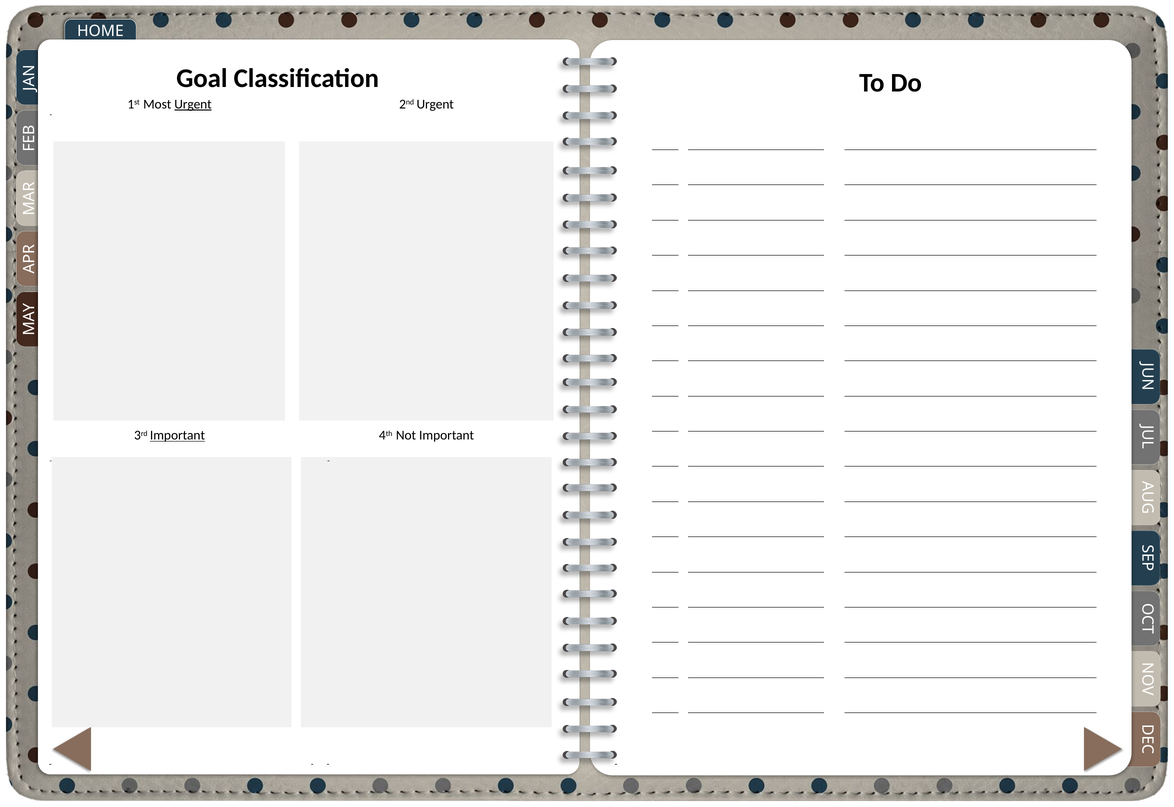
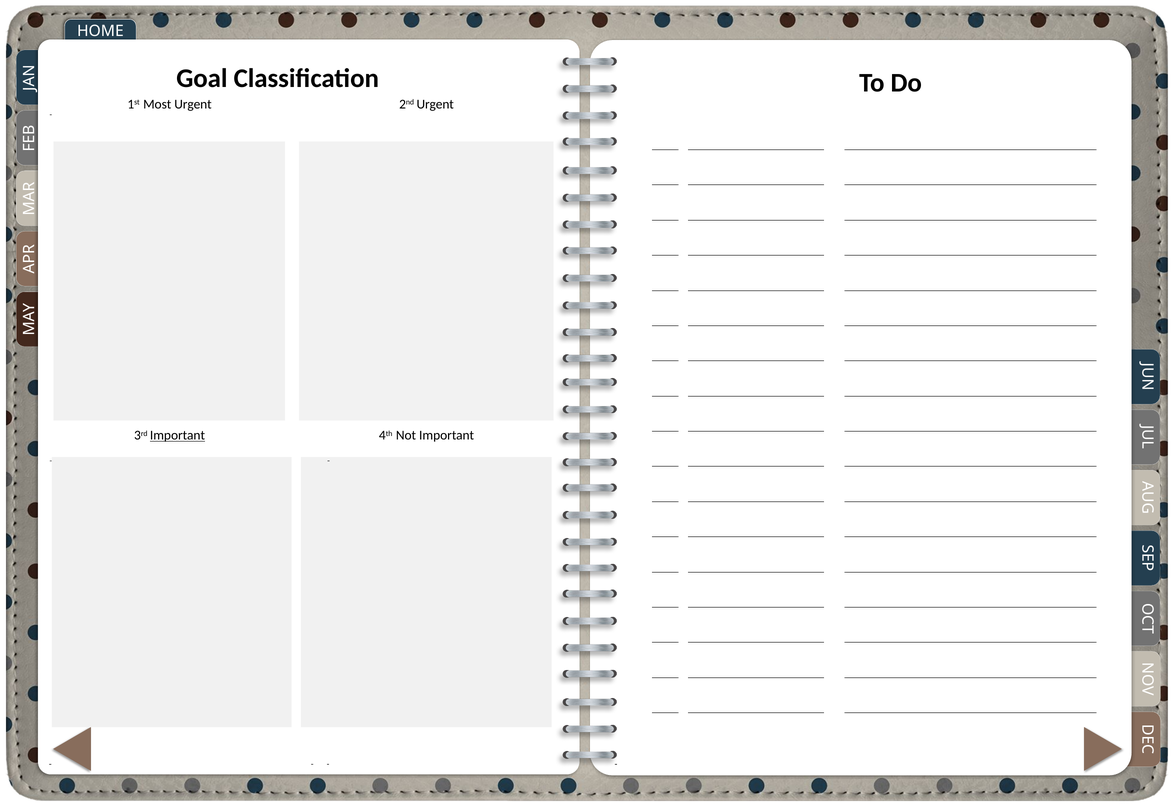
Urgent at (193, 104) underline: present -> none
